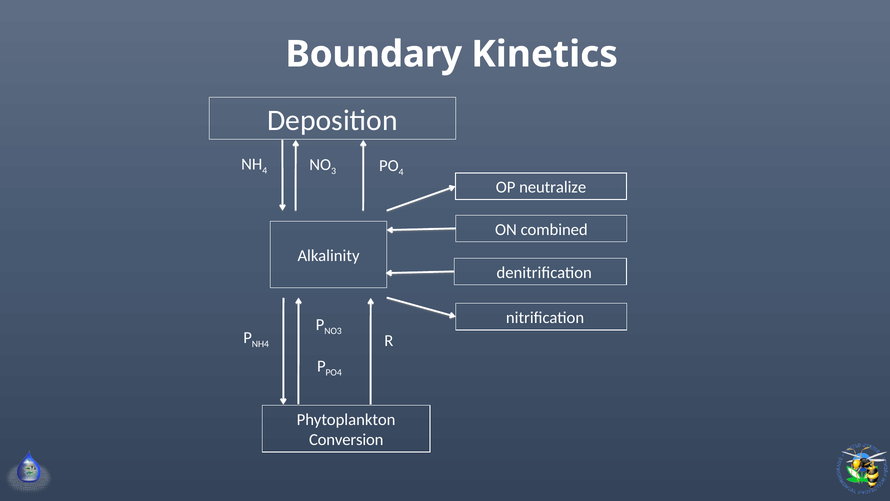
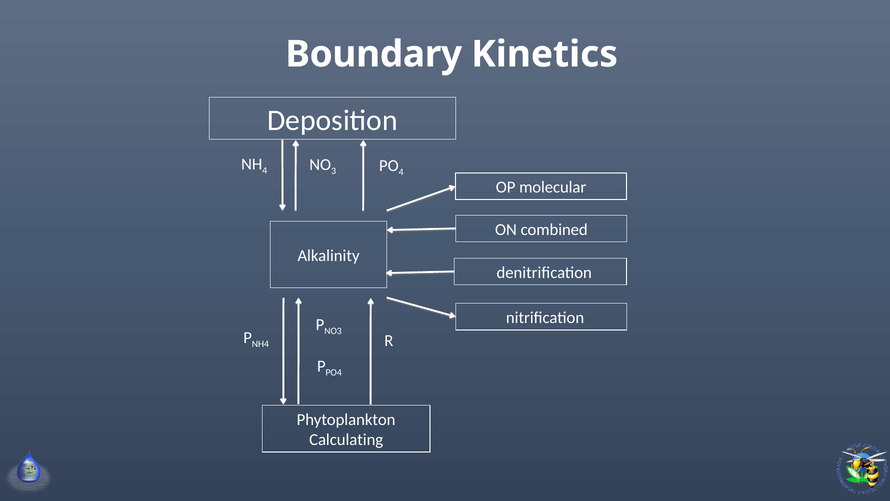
neutralize: neutralize -> molecular
Conversion: Conversion -> Calculating
